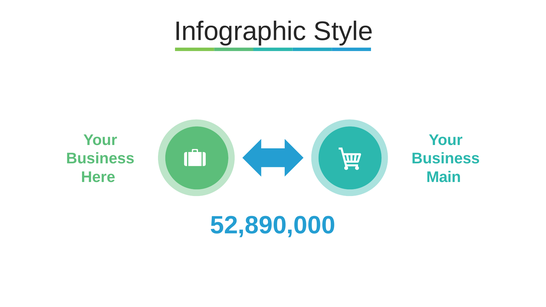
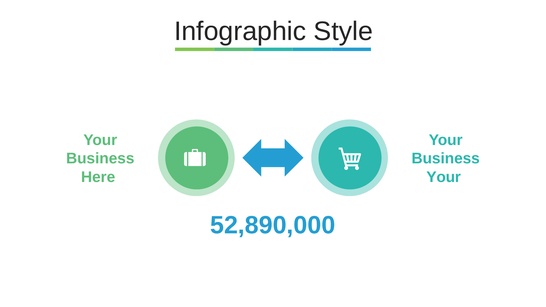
Main at (444, 177): Main -> Your
